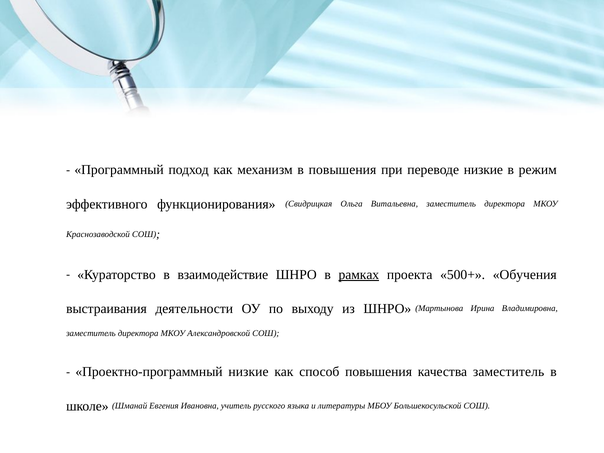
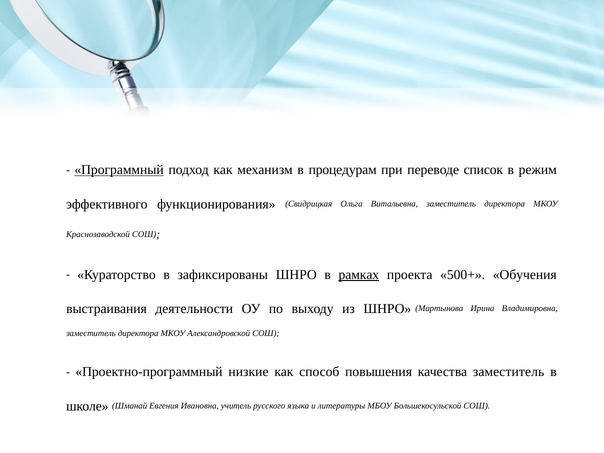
Программный underline: none -> present
в повышения: повышения -> процедурам
переводе низкие: низкие -> список
взаимодействие: взаимодействие -> зафиксированы
